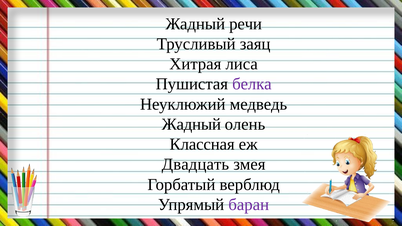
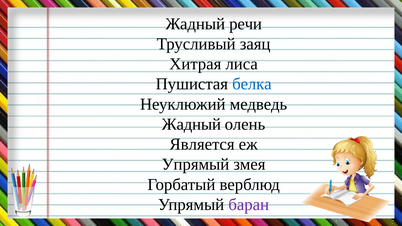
белка colour: purple -> blue
Классная: Классная -> Является
Двадцать at (195, 165): Двадцать -> Упрямый
